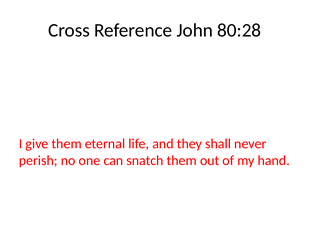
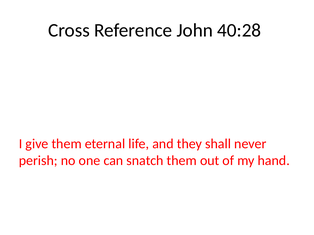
80:28: 80:28 -> 40:28
